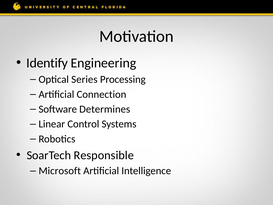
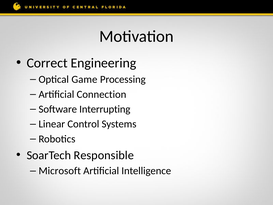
Identify: Identify -> Correct
Series: Series -> Game
Determines: Determines -> Interrupting
